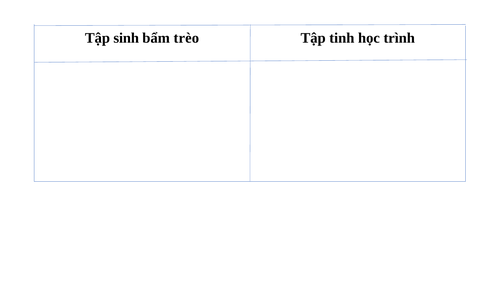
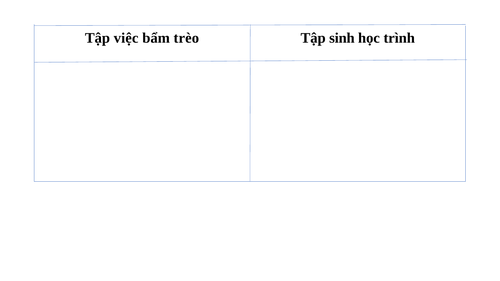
sinh: sinh -> việc
tinh: tinh -> sinh
